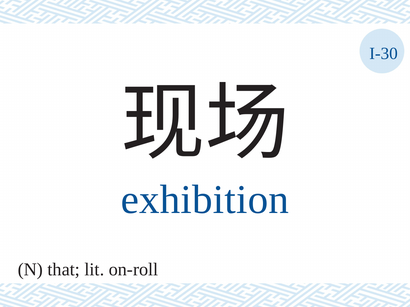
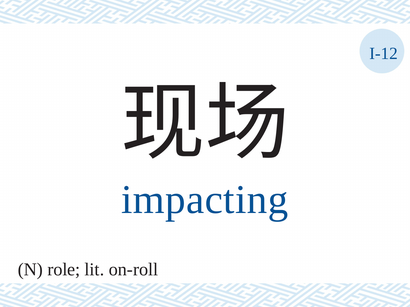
I-30: I-30 -> I-12
exhibition: exhibition -> impacting
that: that -> role
